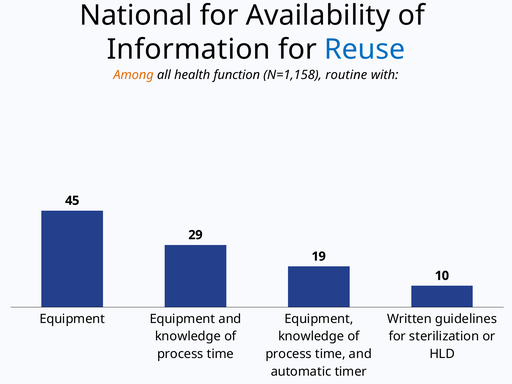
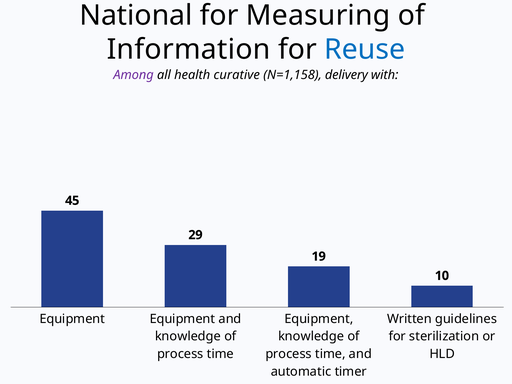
Availability: Availability -> Measuring
Among colour: orange -> purple
function: function -> curative
routine: routine -> delivery
